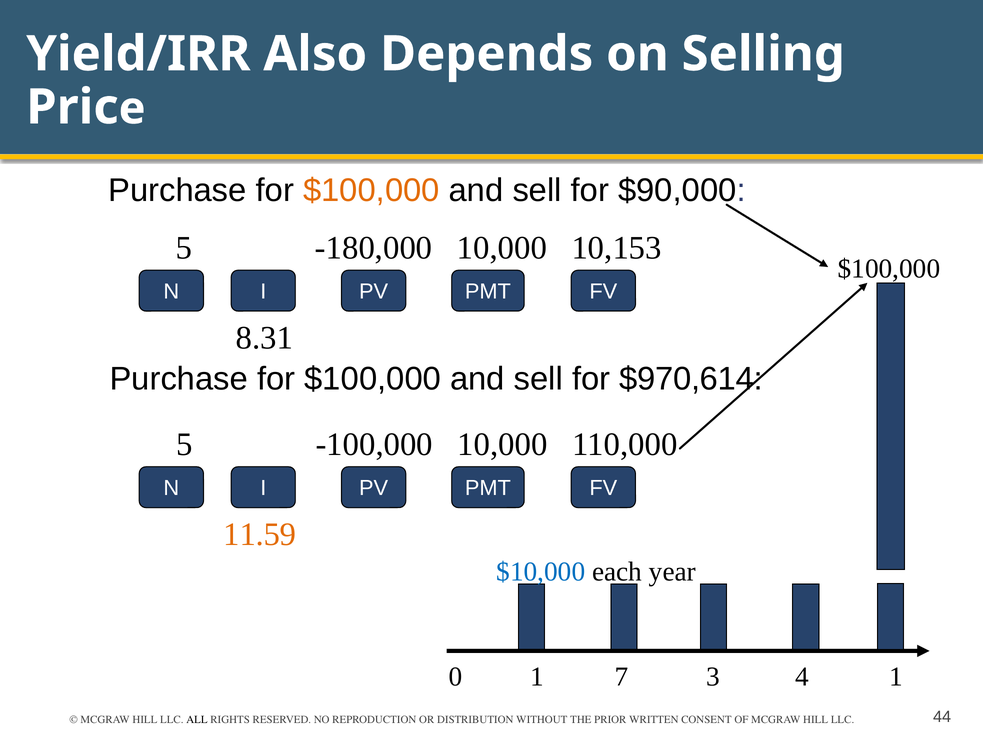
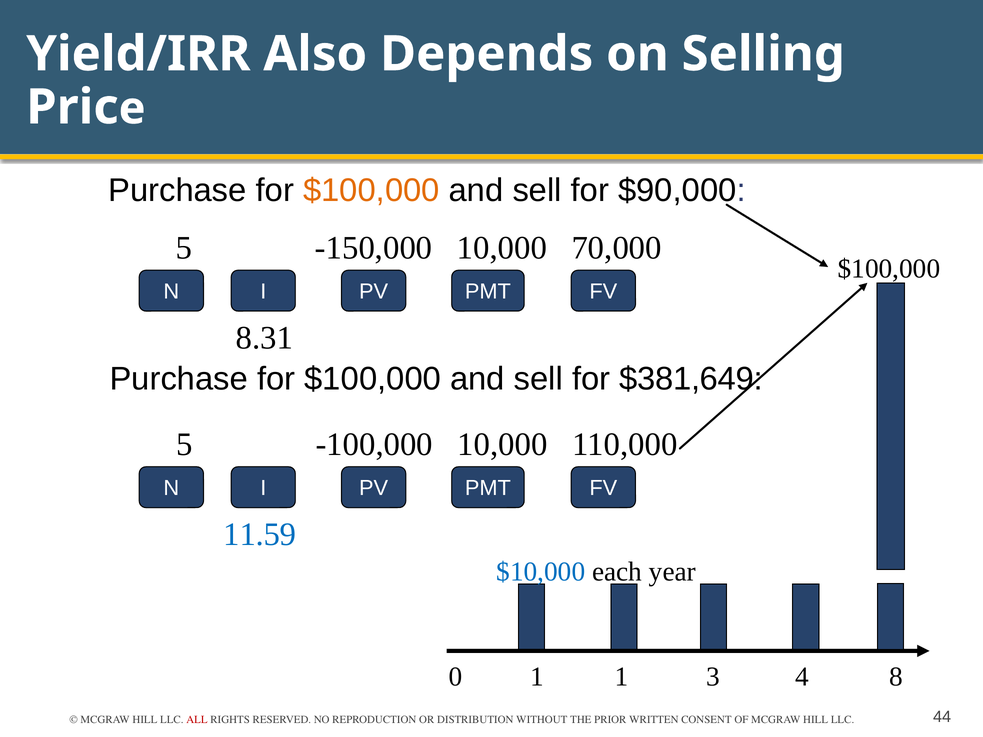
-180,000: -180,000 -> -150,000
10,153: 10,153 -> 70,000
$970,614: $970,614 -> $381,649
11.59 colour: orange -> blue
1 7: 7 -> 1
4 1: 1 -> 8
ALL colour: black -> red
